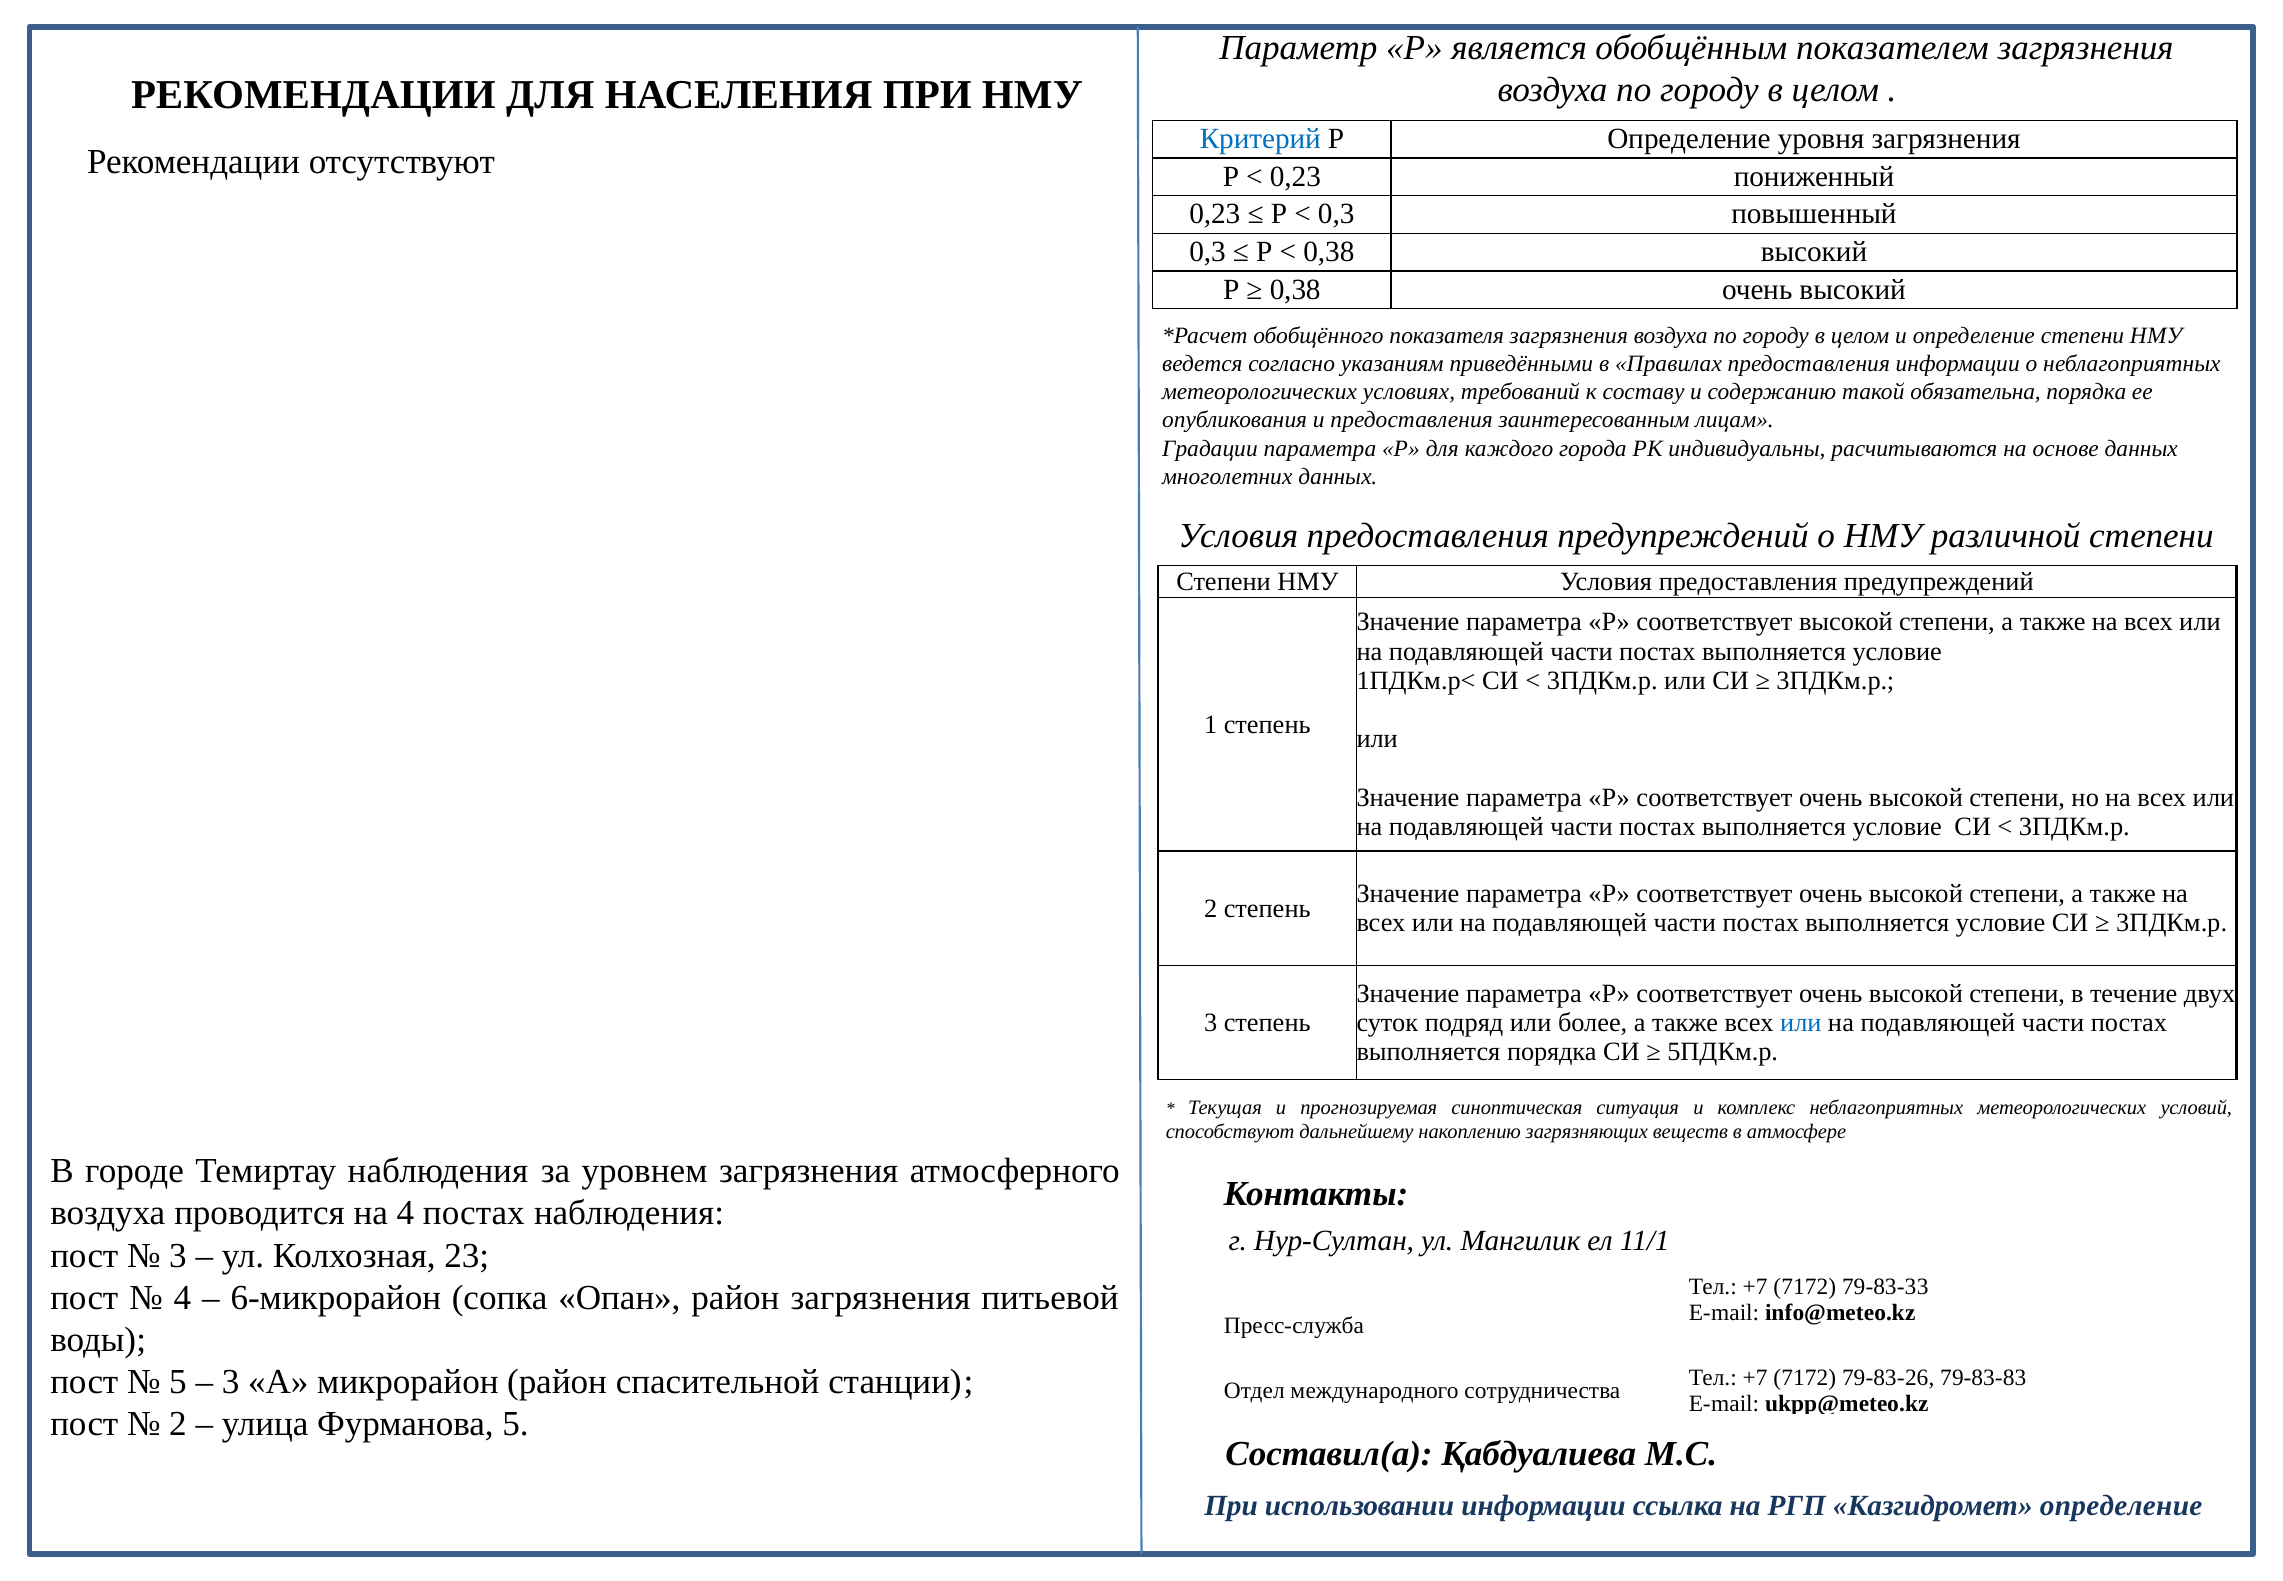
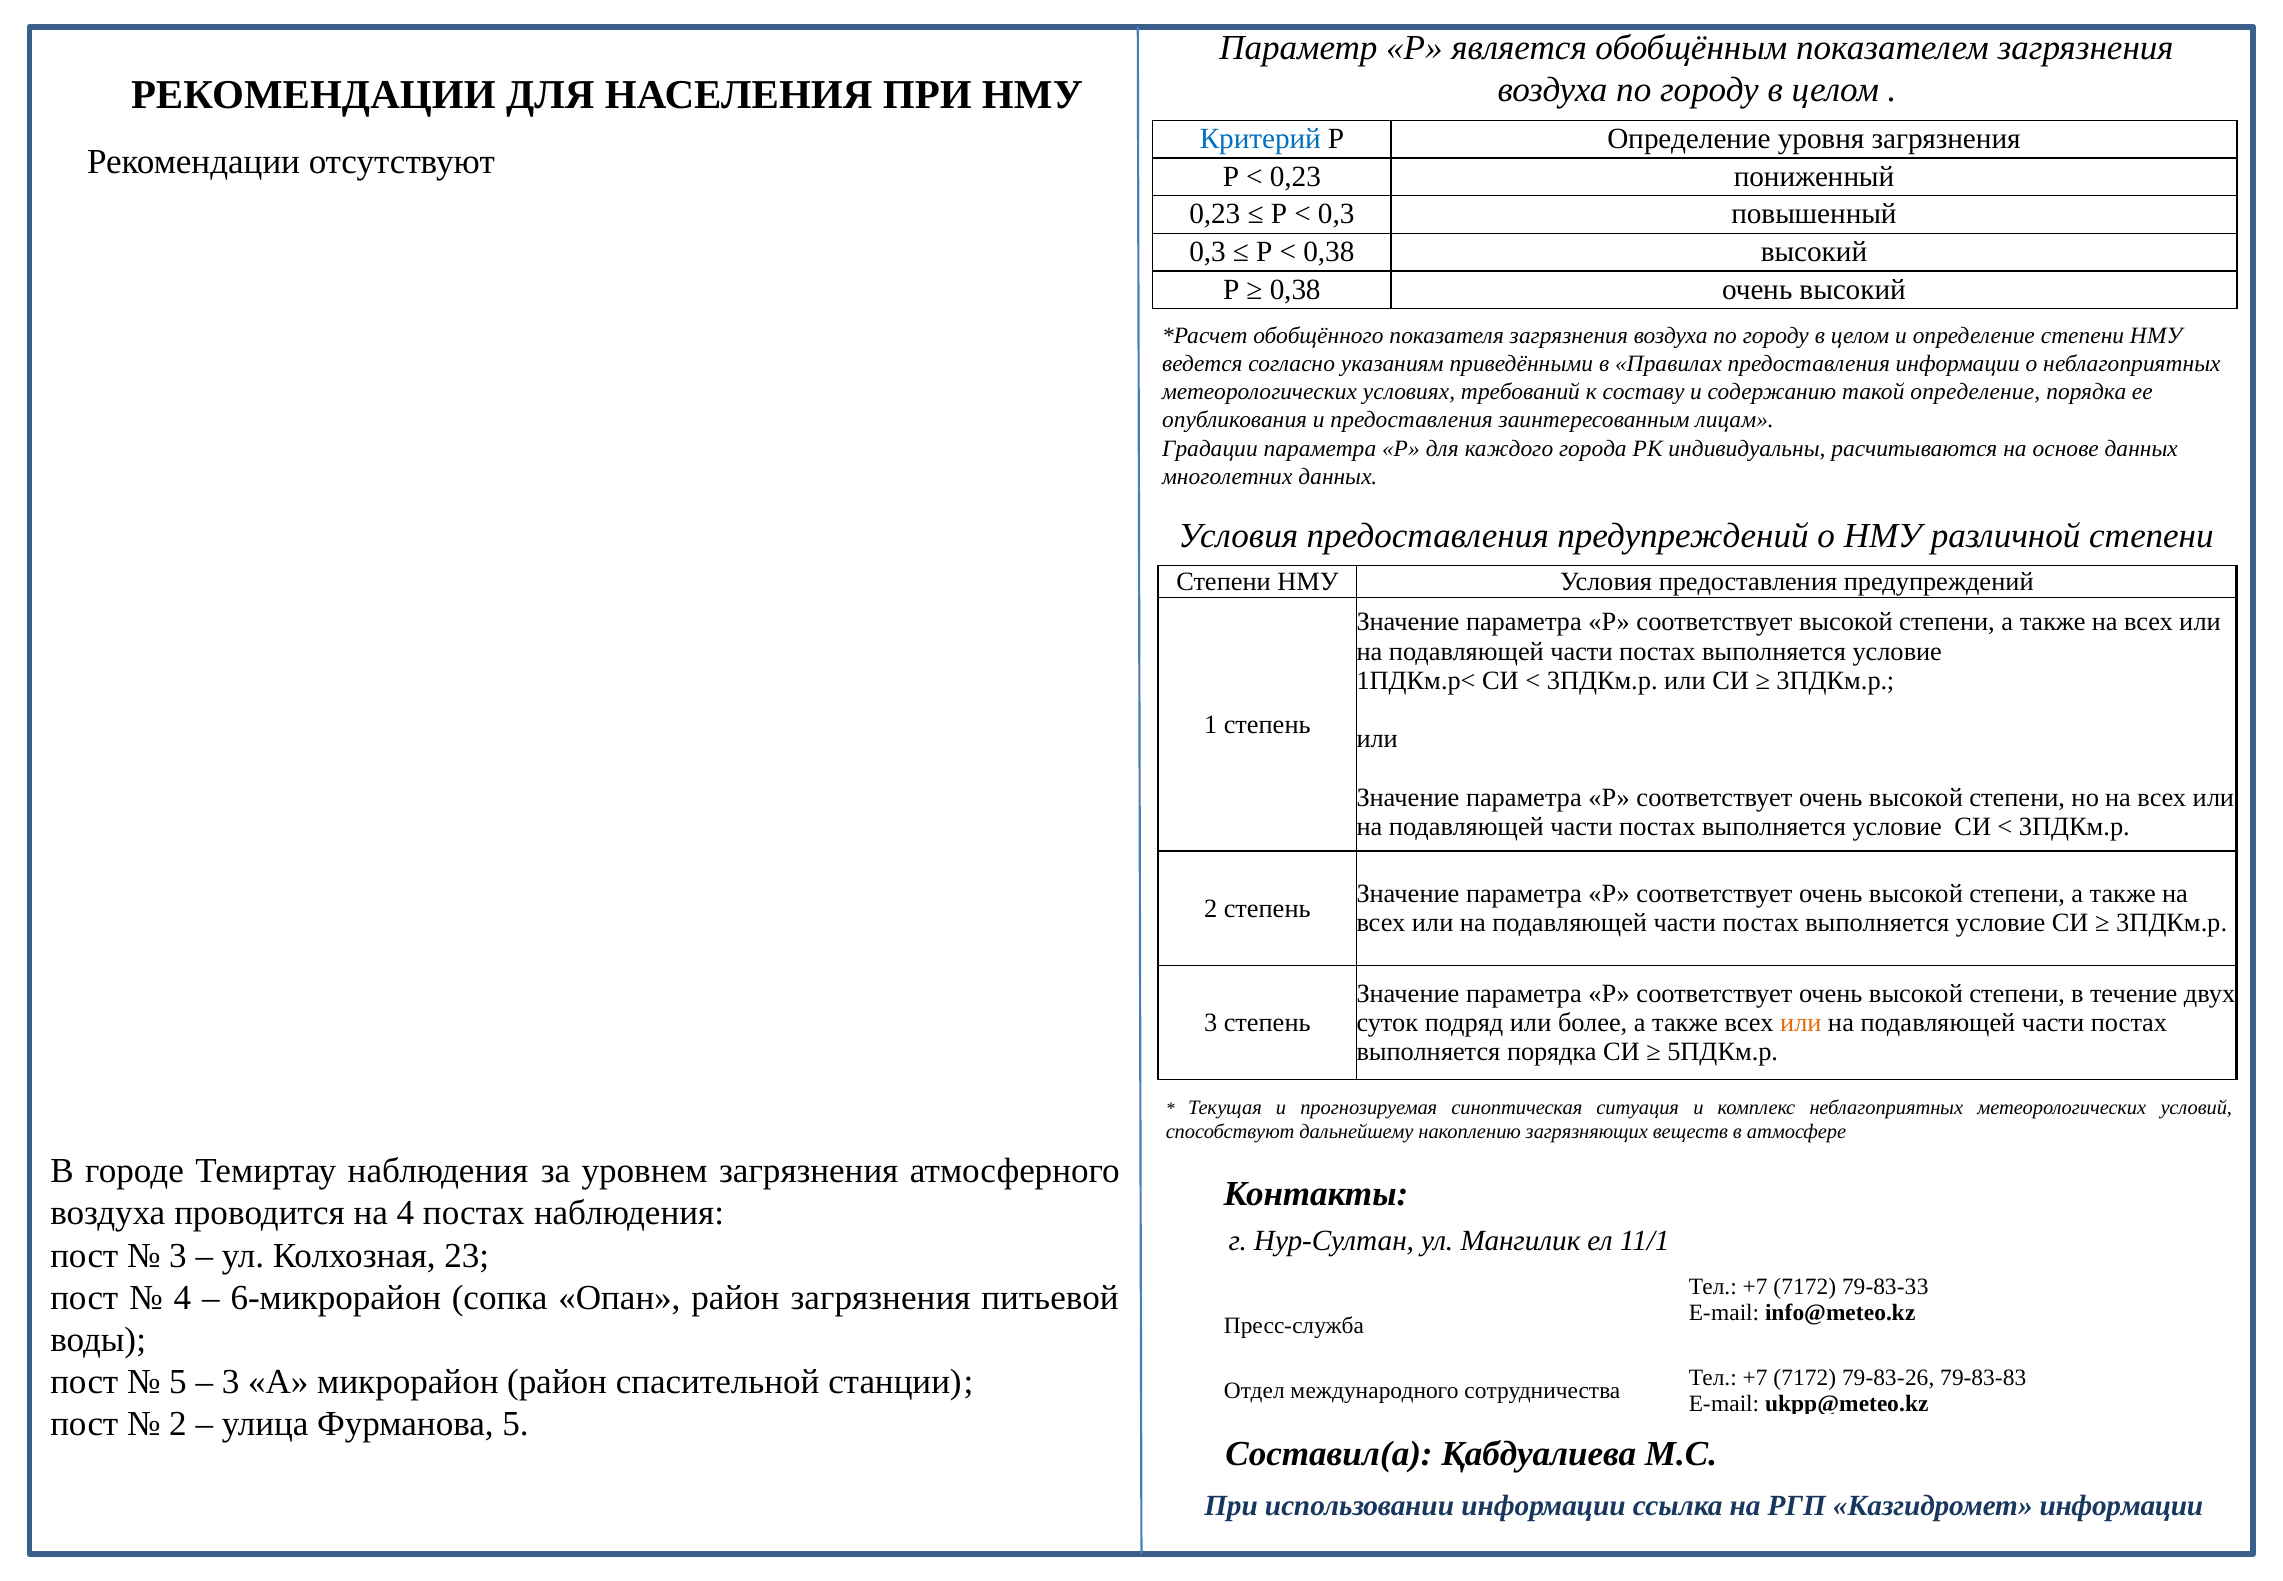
такой обязательна: обязательна -> определение
или at (1801, 1022) colour: blue -> orange
Казгидромет определение: определение -> информации
